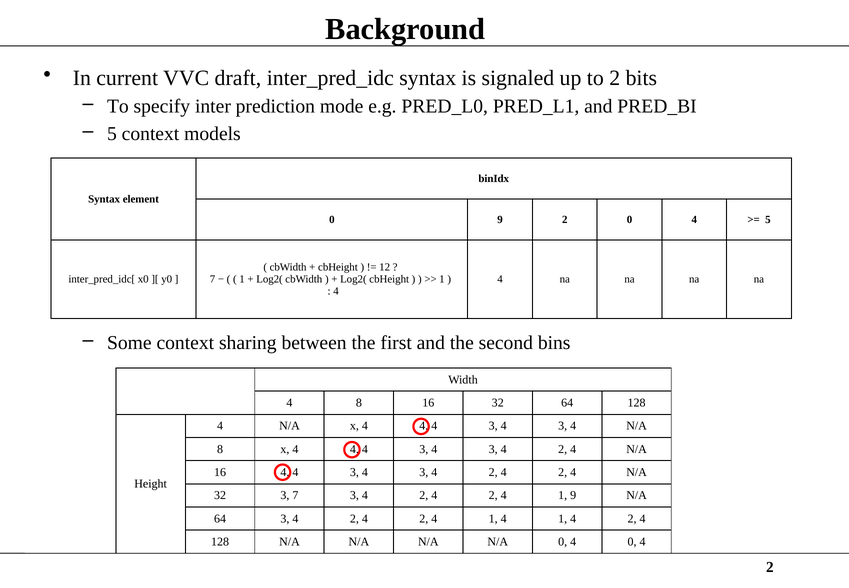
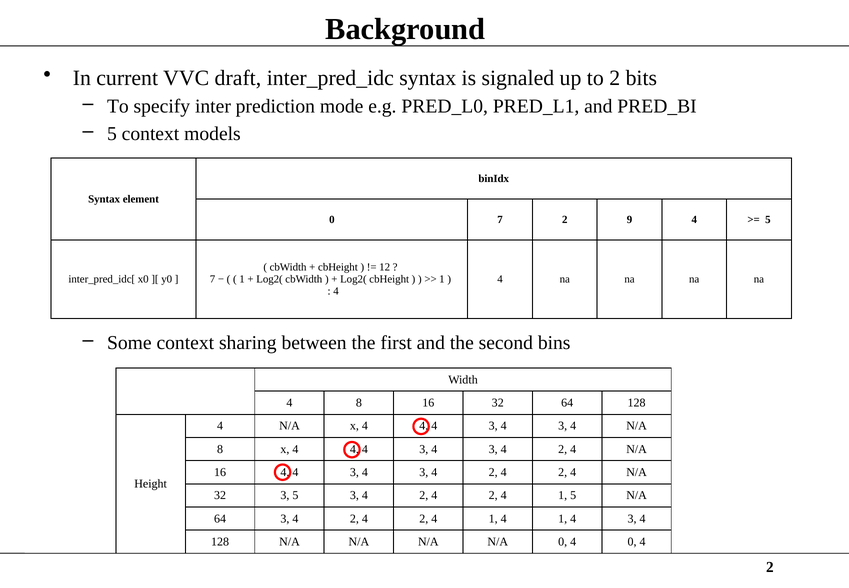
0 9: 9 -> 7
2 0: 0 -> 9
3 7: 7 -> 5
1 9: 9 -> 5
1 4 2: 2 -> 3
